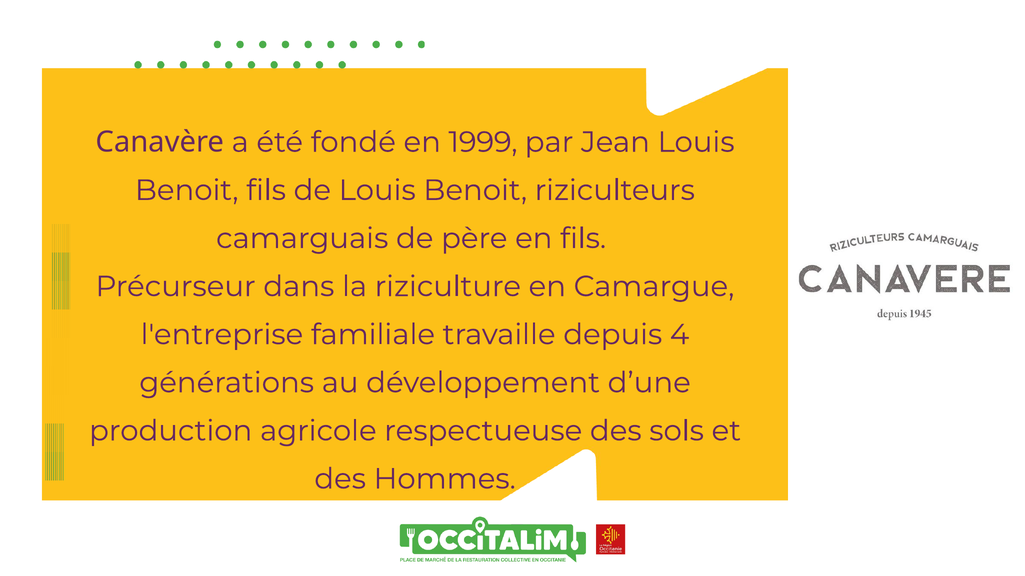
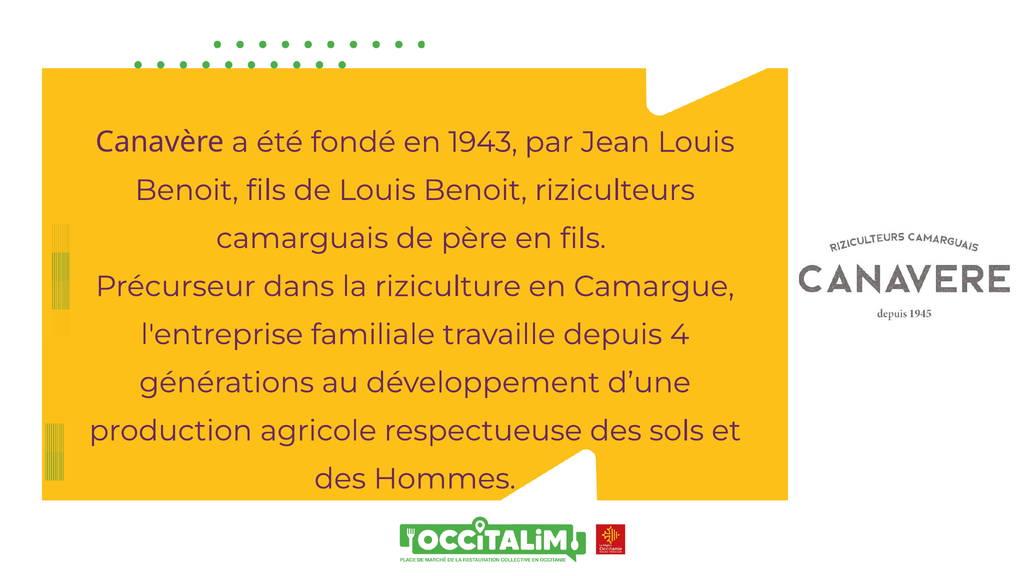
1999: 1999 -> 1943
